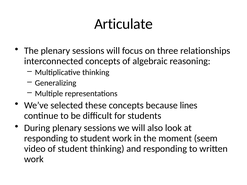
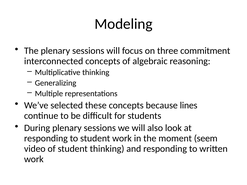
Articulate: Articulate -> Modeling
relationships: relationships -> commitment
